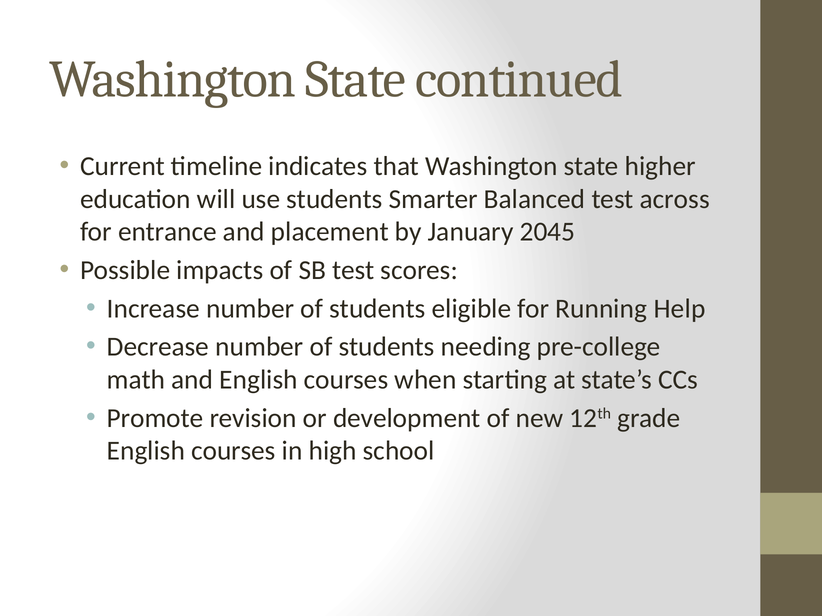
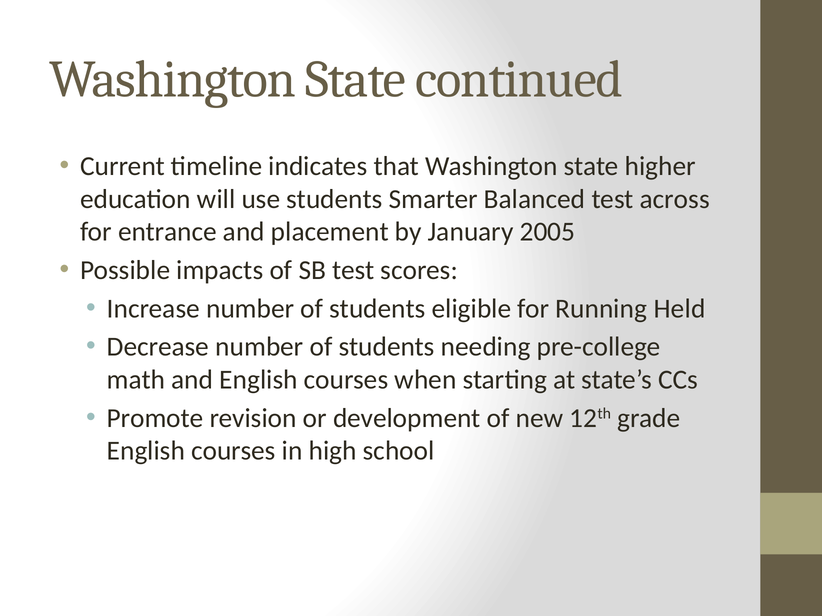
2045: 2045 -> 2005
Help: Help -> Held
